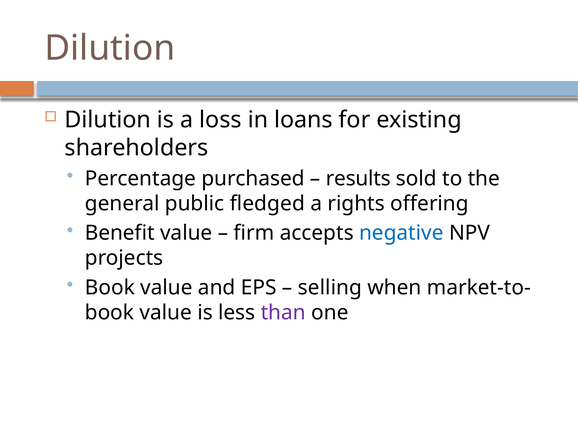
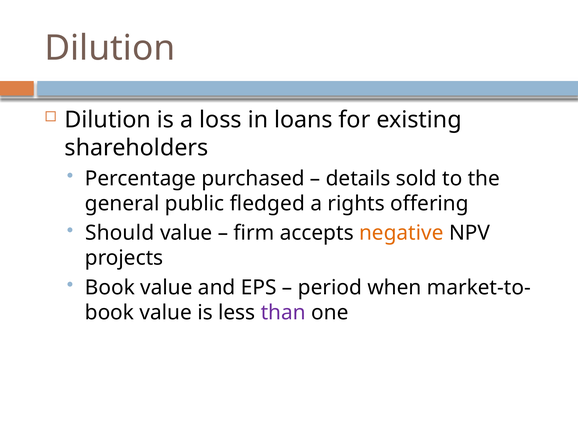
results: results -> details
Benefit: Benefit -> Should
negative colour: blue -> orange
selling: selling -> period
